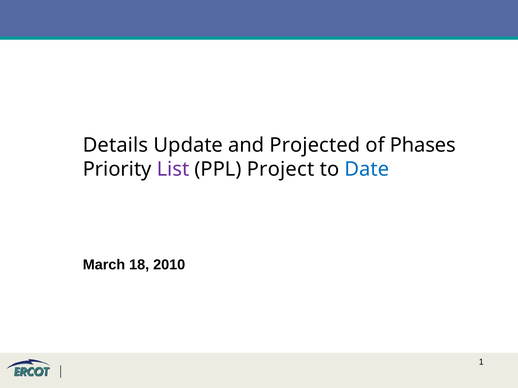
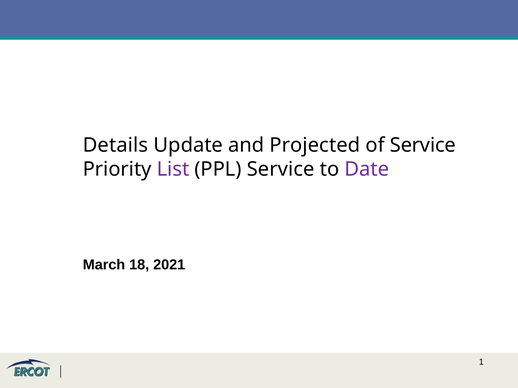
of Phases: Phases -> Service
PPL Project: Project -> Service
Date colour: blue -> purple
2010: 2010 -> 2021
